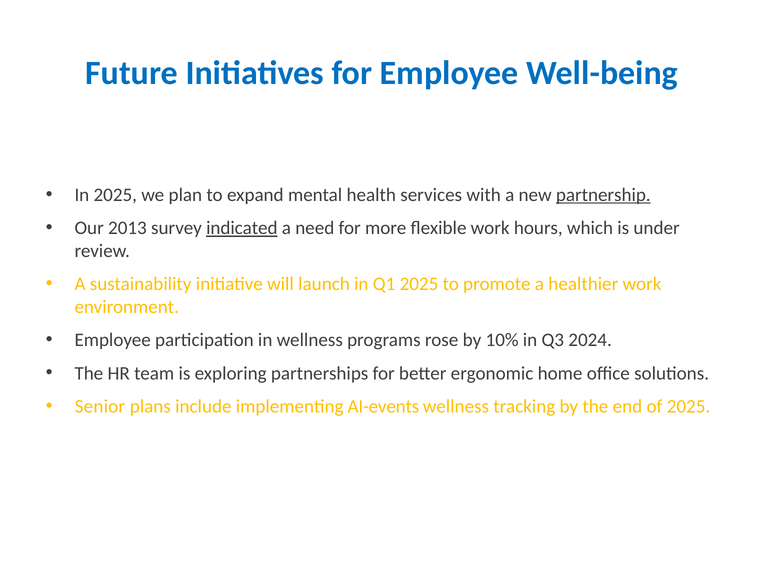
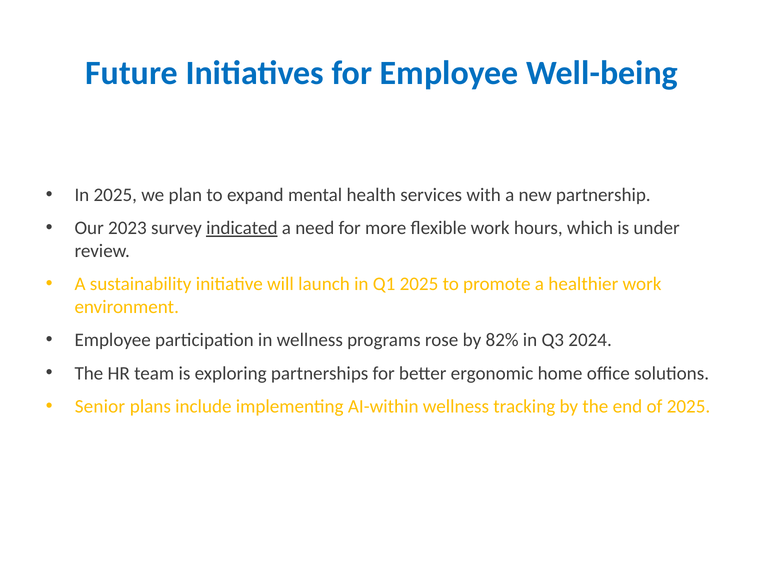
partnership underline: present -> none
2013: 2013 -> 2023
10%: 10% -> 82%
AI-events: AI-events -> AI-within
